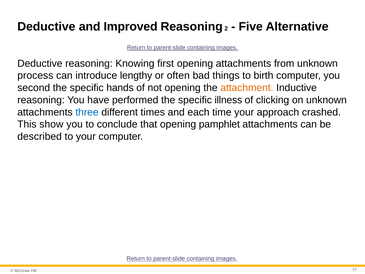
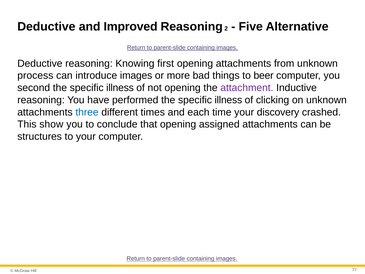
introduce lengthy: lengthy -> images
often: often -> more
birth: birth -> beer
hands at (120, 88): hands -> illness
attachment colour: orange -> purple
approach: approach -> discovery
pamphlet: pamphlet -> assigned
described: described -> structures
